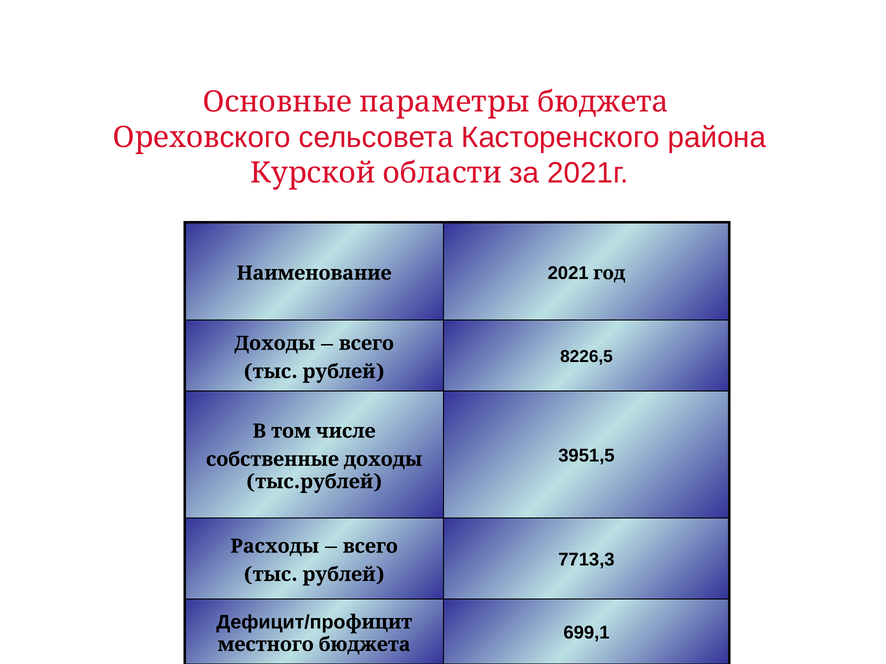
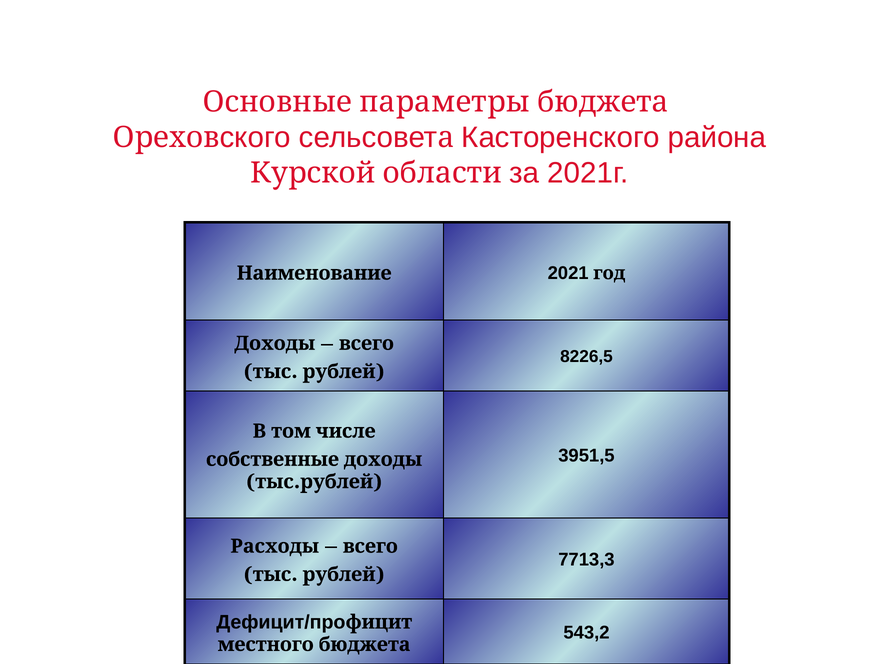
699,1: 699,1 -> 543,2
